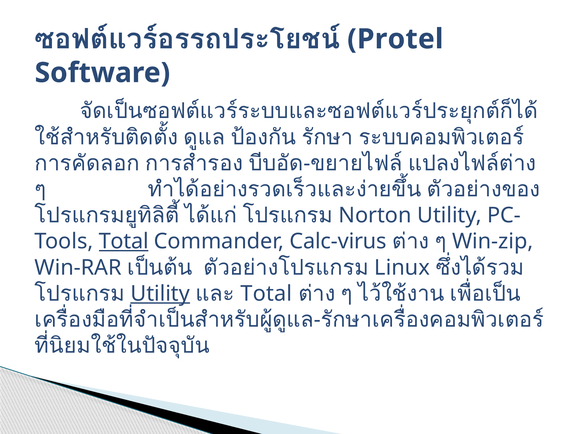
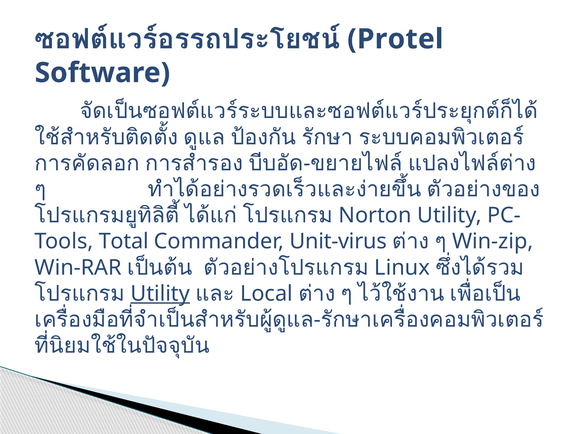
Total at (124, 242) underline: present -> none
Calc-virus: Calc-virus -> Unit-virus
Total at (266, 294): Total -> Local
